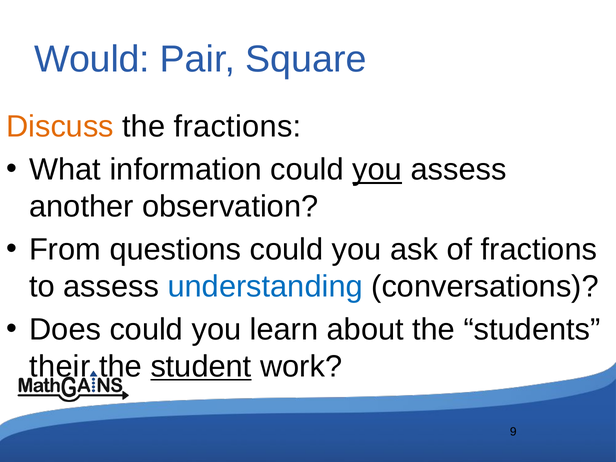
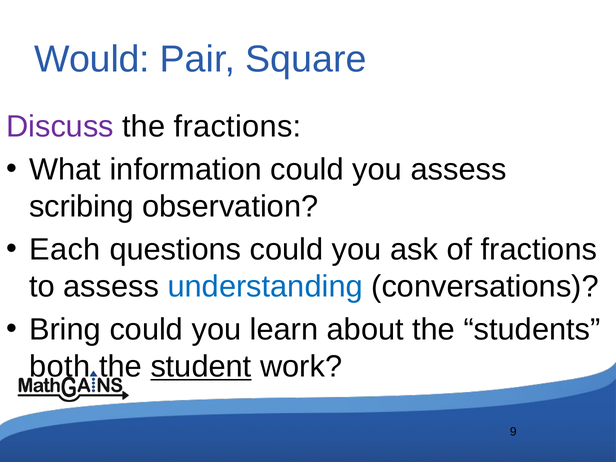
Discuss colour: orange -> purple
you at (377, 170) underline: present -> none
another: another -> scribing
From: From -> Each
Does: Does -> Bring
their: their -> both
